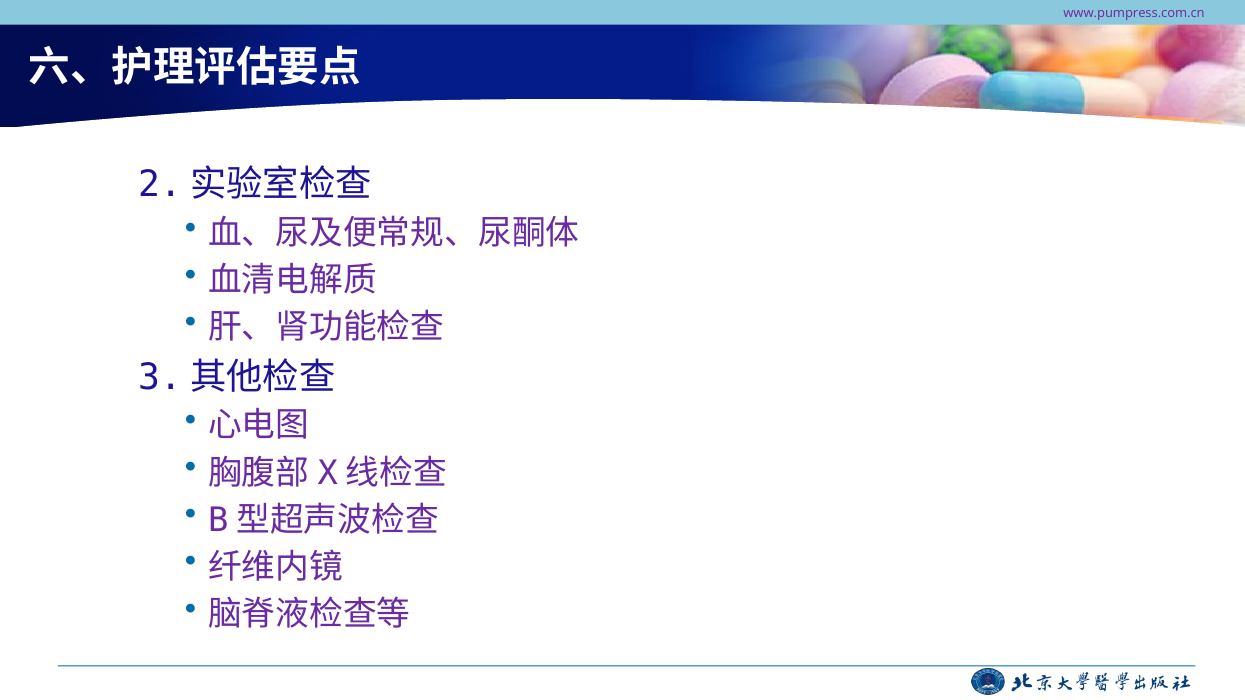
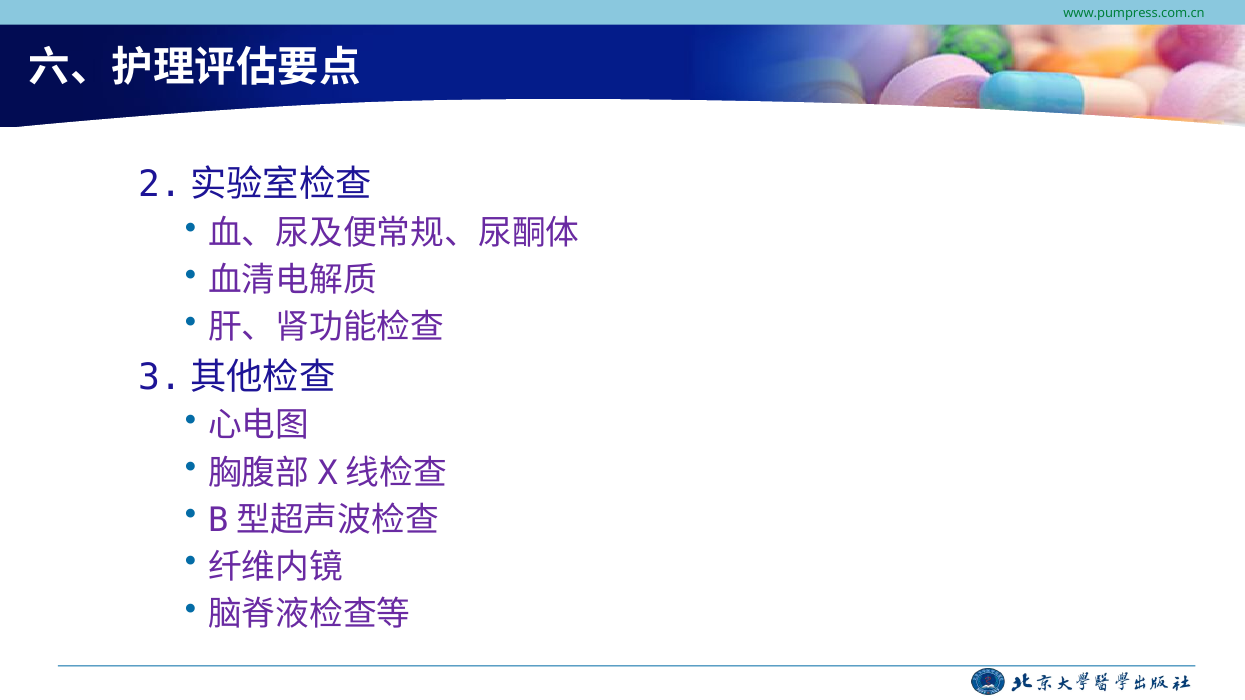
www.pumpress.com.cn colour: purple -> green
